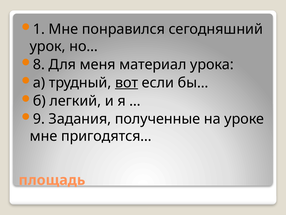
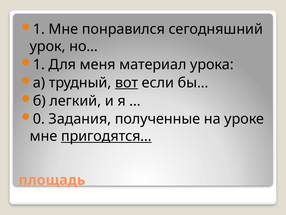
8 at (39, 64): 8 -> 1
9: 9 -> 0
пригодятся… underline: none -> present
